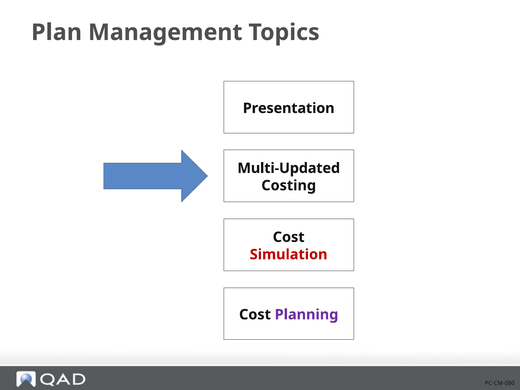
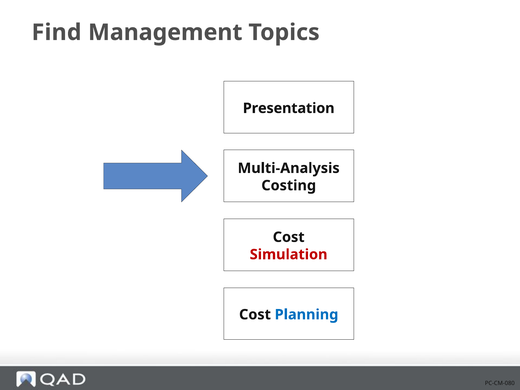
Plan: Plan -> Find
Multi-Updated: Multi-Updated -> Multi-Analysis
Planning colour: purple -> blue
